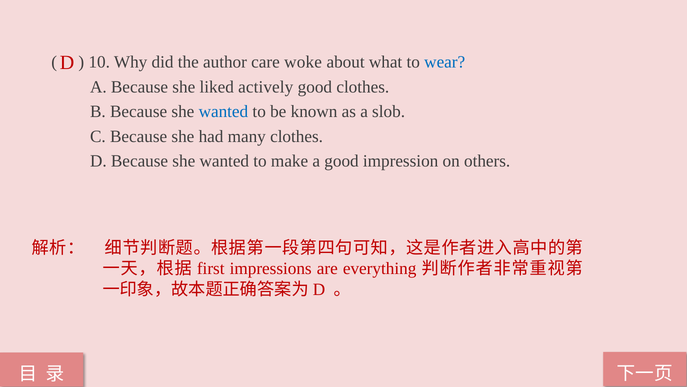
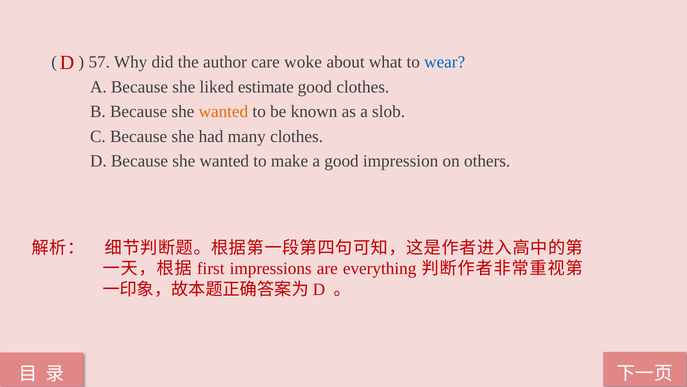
10: 10 -> 57
actively: actively -> estimate
wanted at (223, 112) colour: blue -> orange
